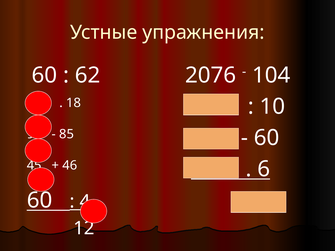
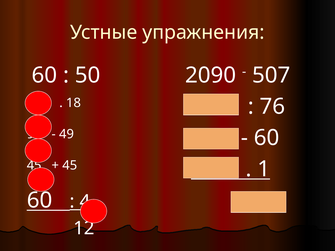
62: 62 -> 50
2076: 2076 -> 2090
104: 104 -> 507
10: 10 -> 76
85: 85 -> 49
46 at (70, 165): 46 -> 45
6: 6 -> 1
